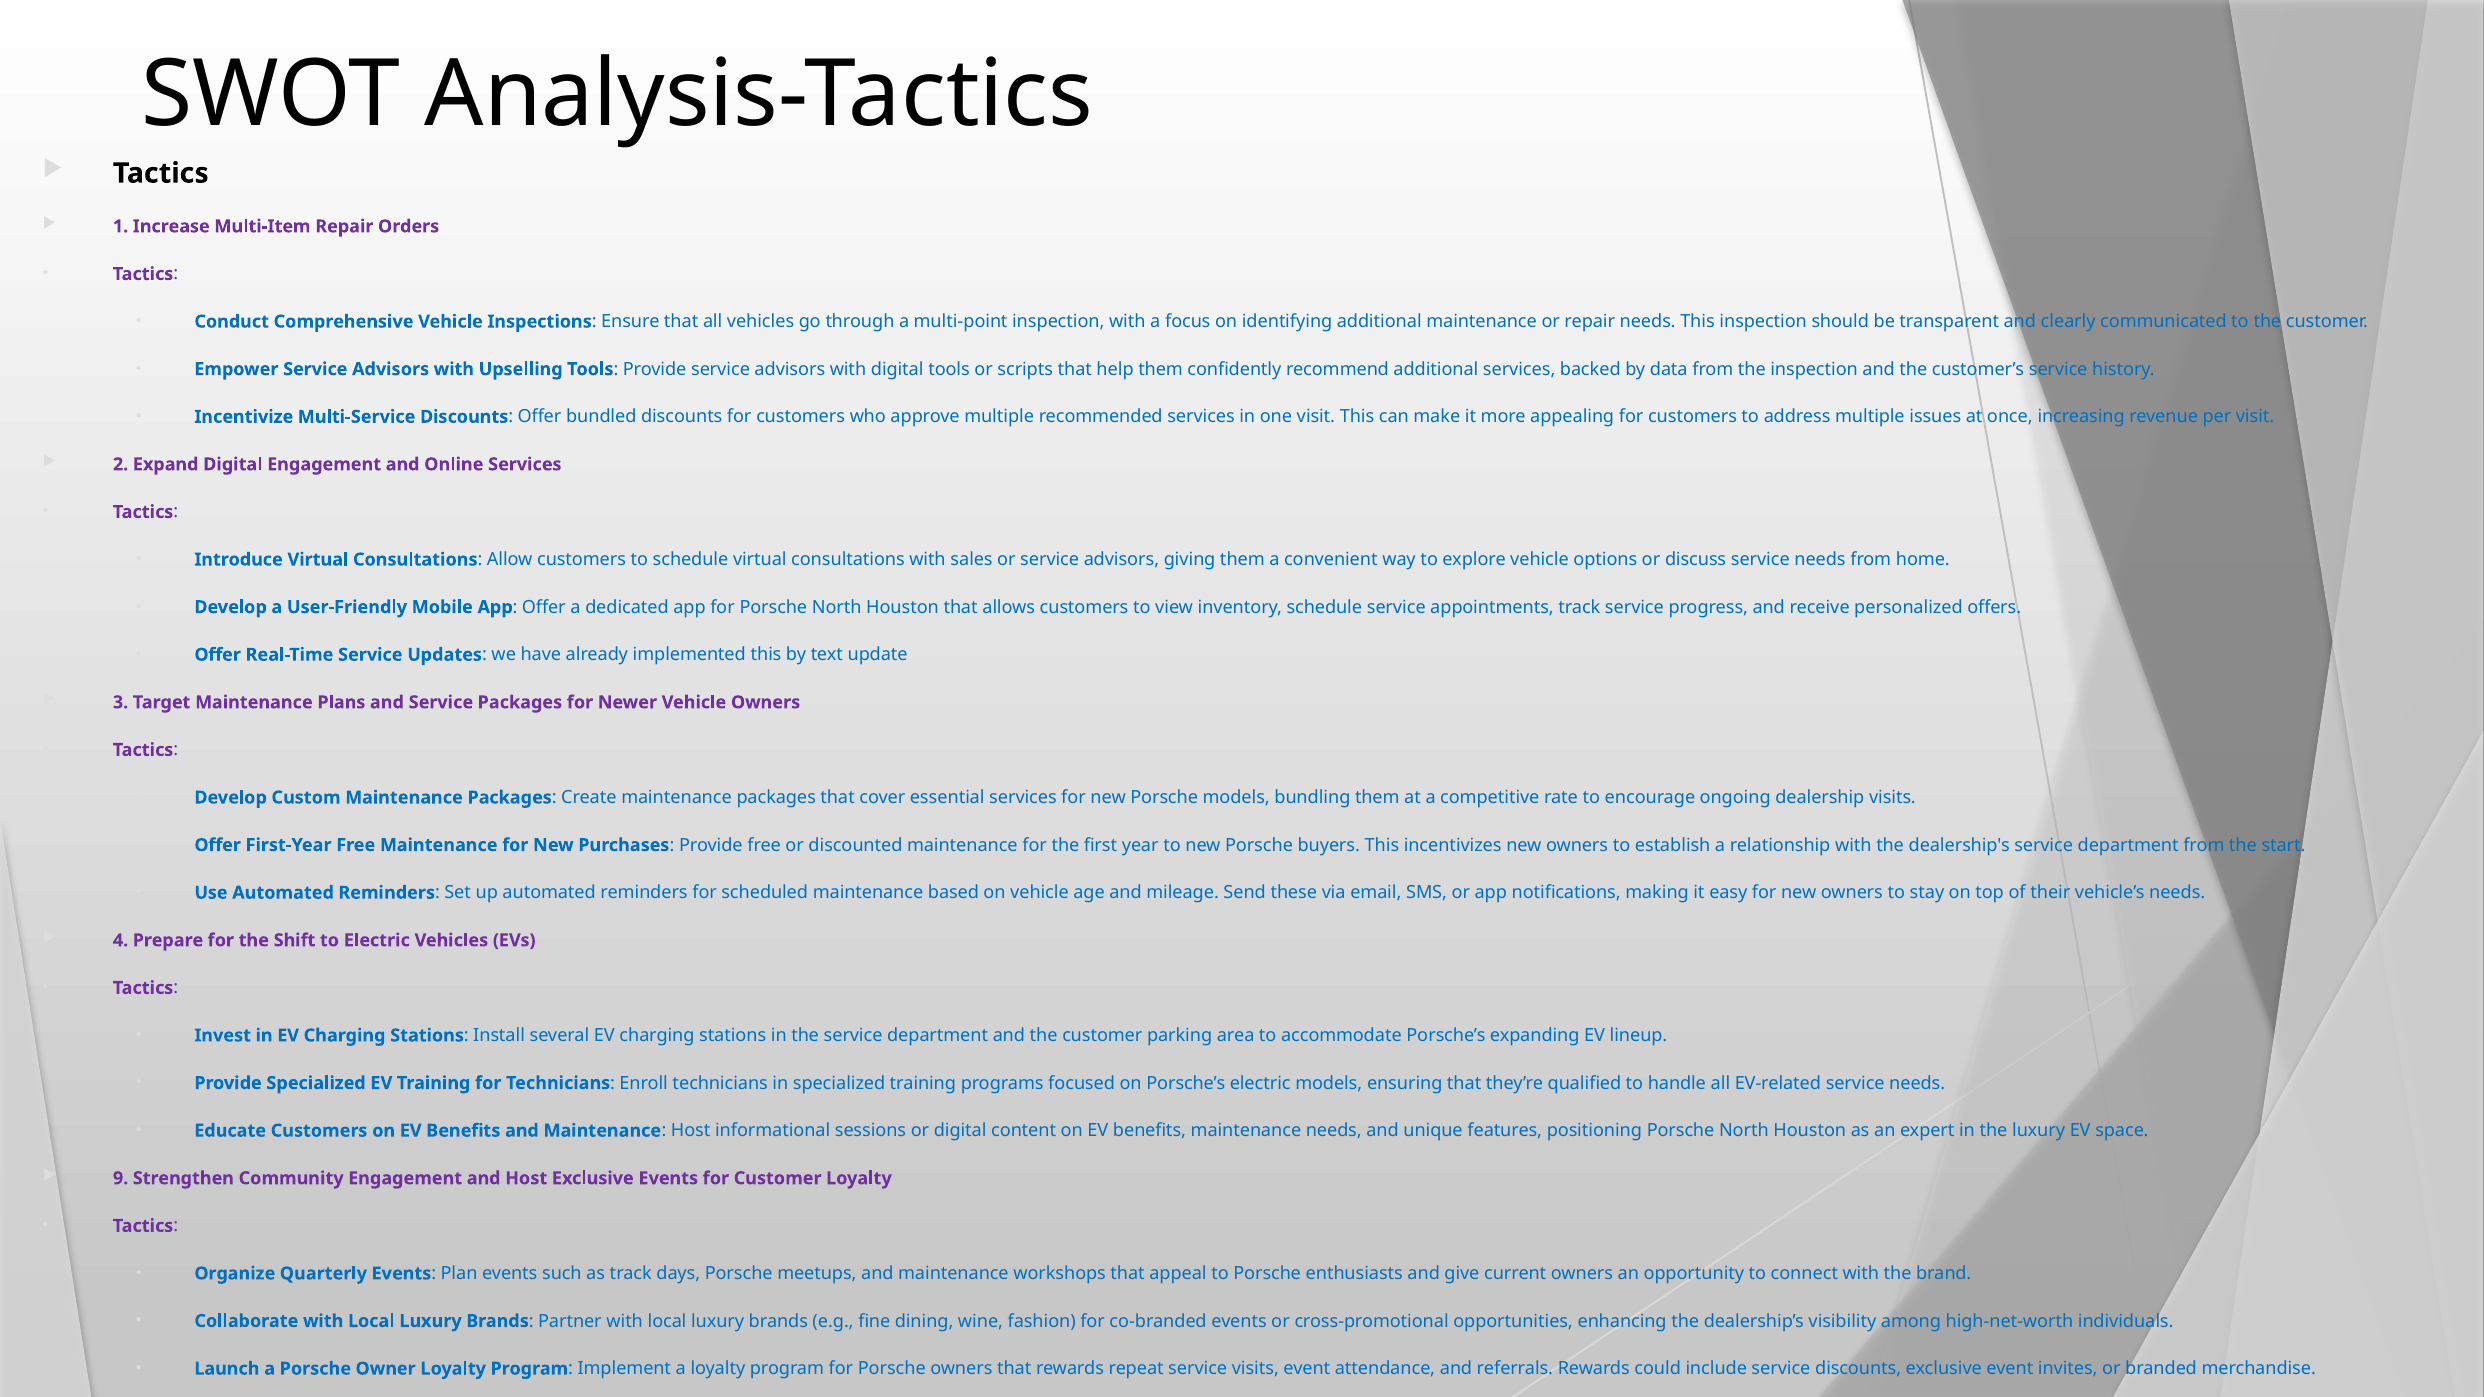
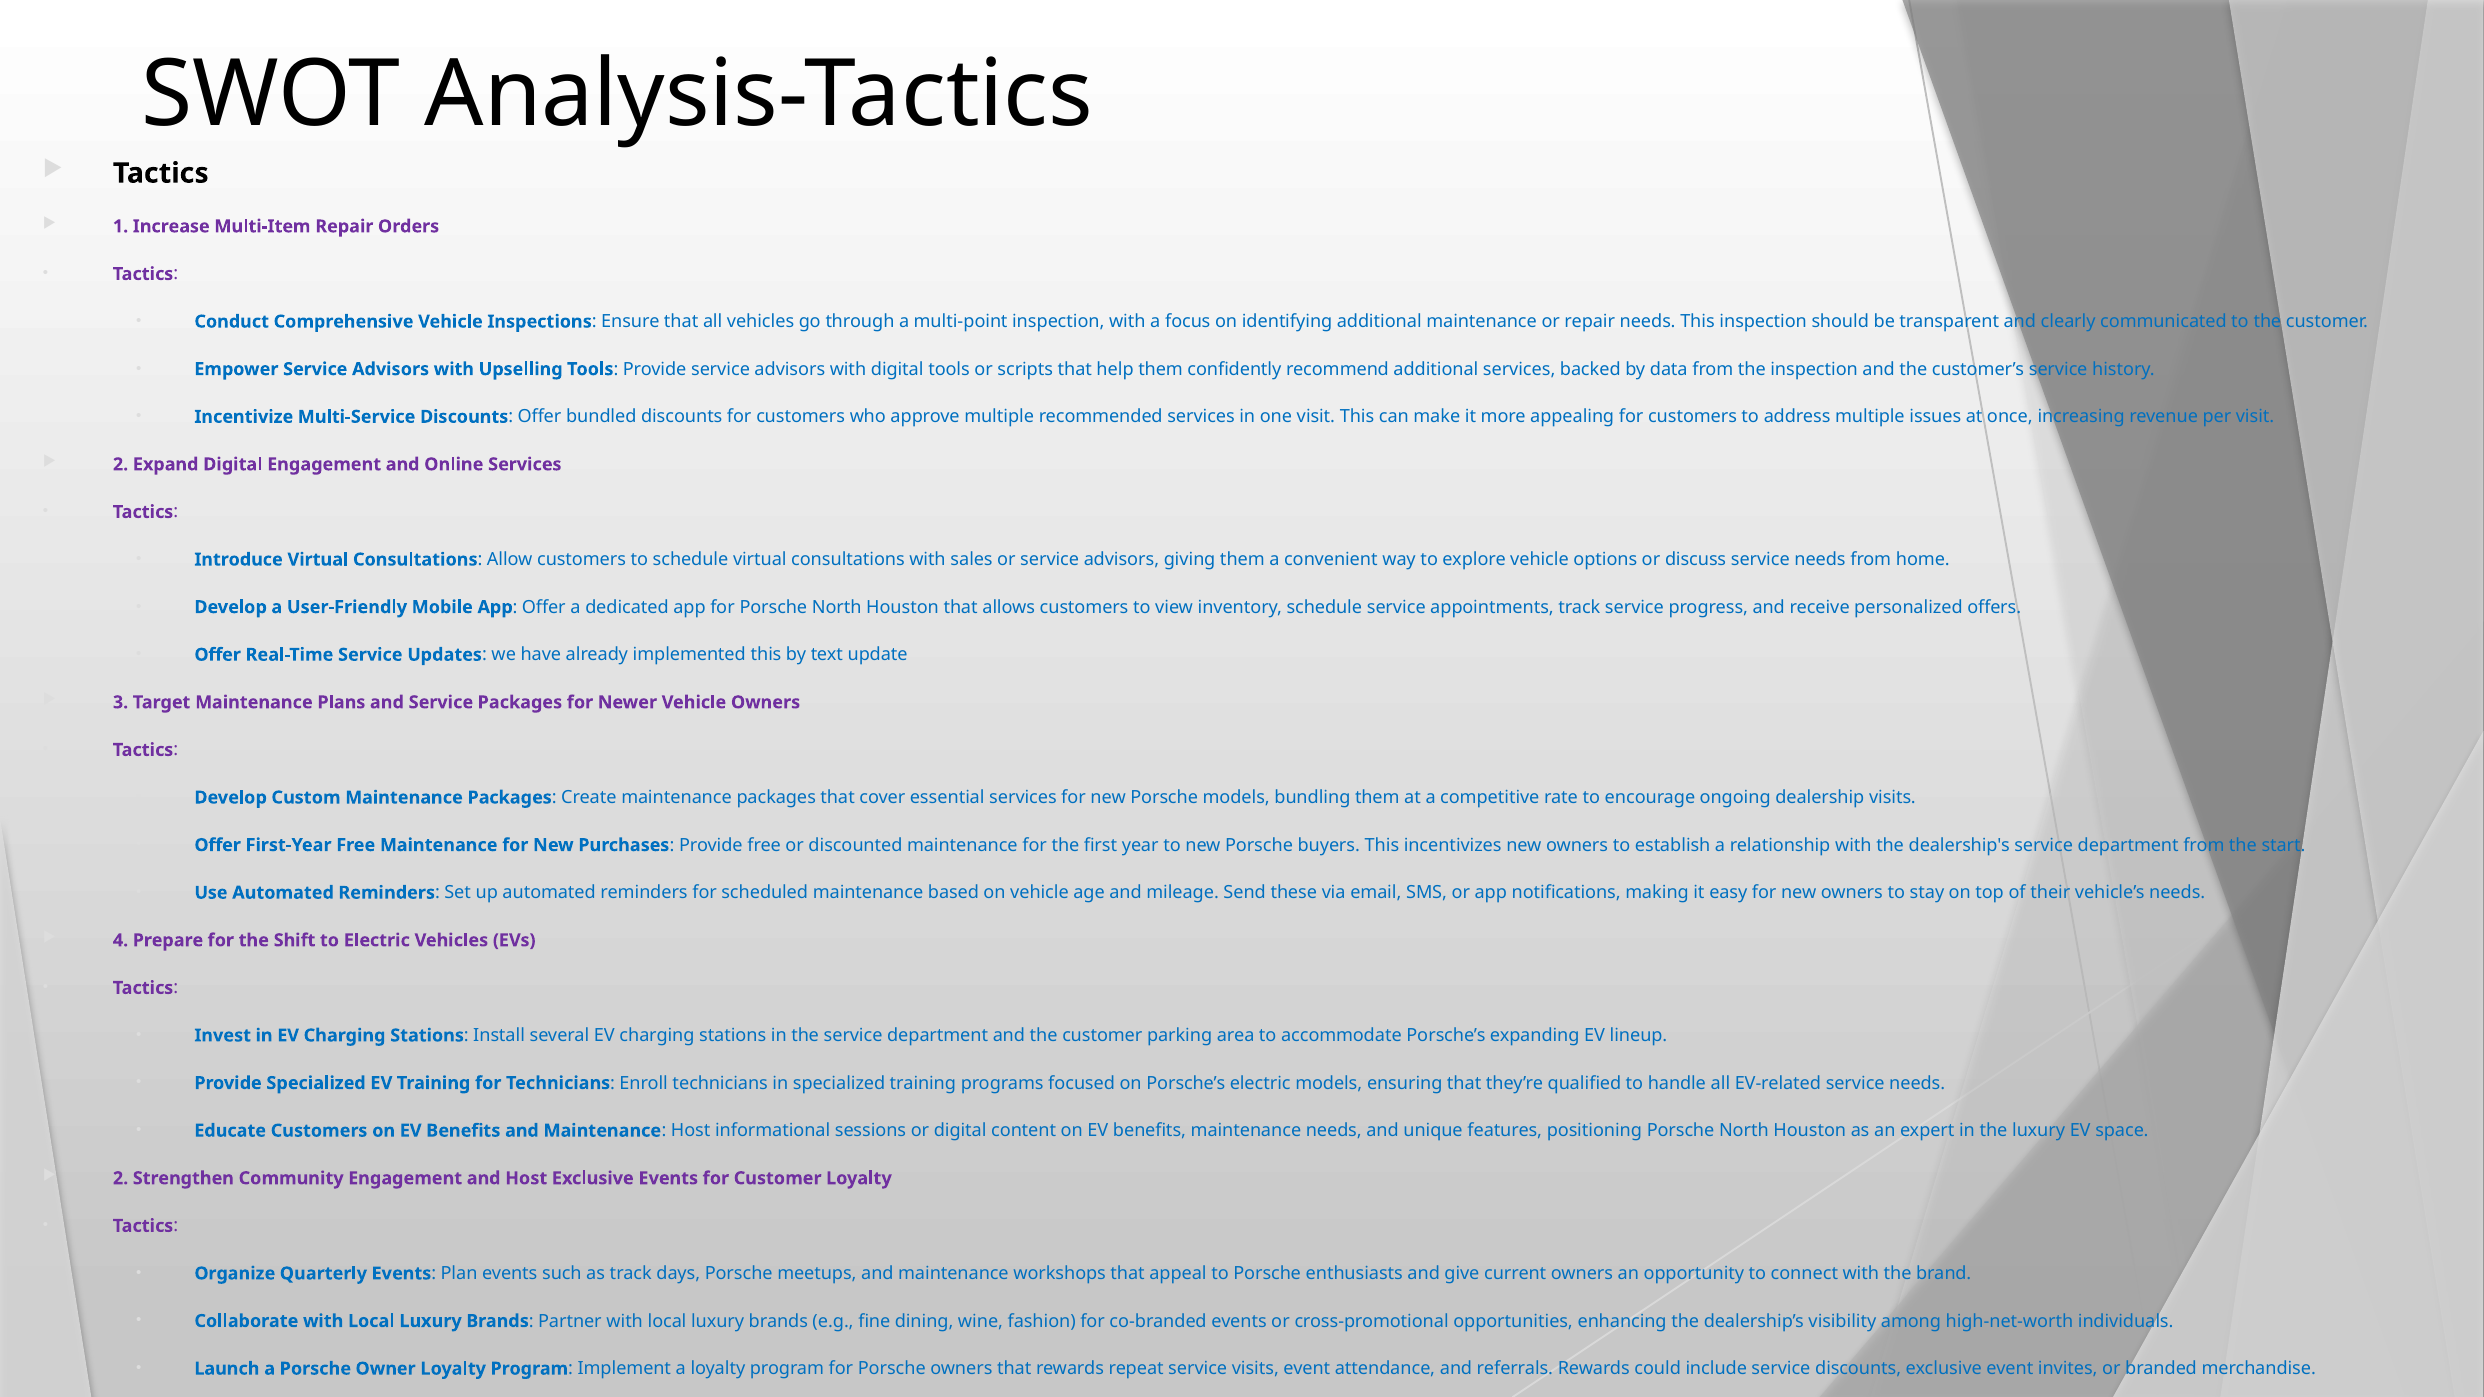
9 at (121, 1178): 9 -> 2
